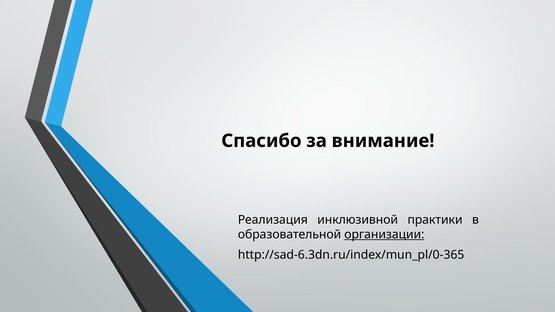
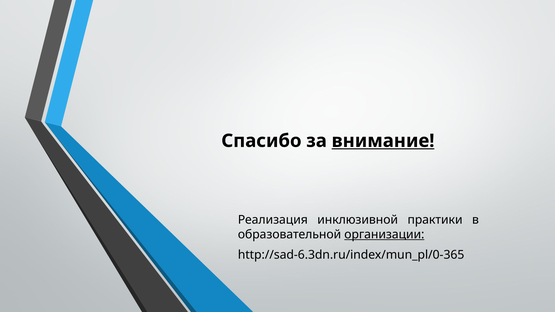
внимание underline: none -> present
